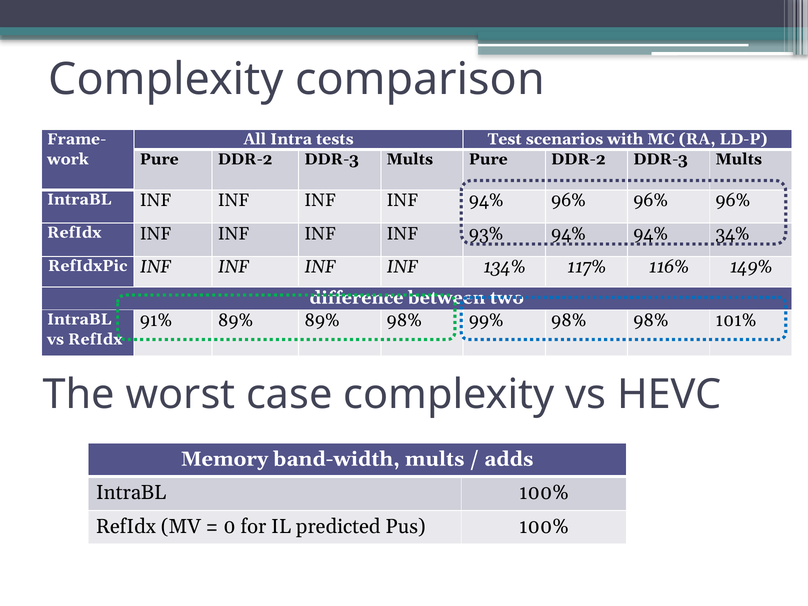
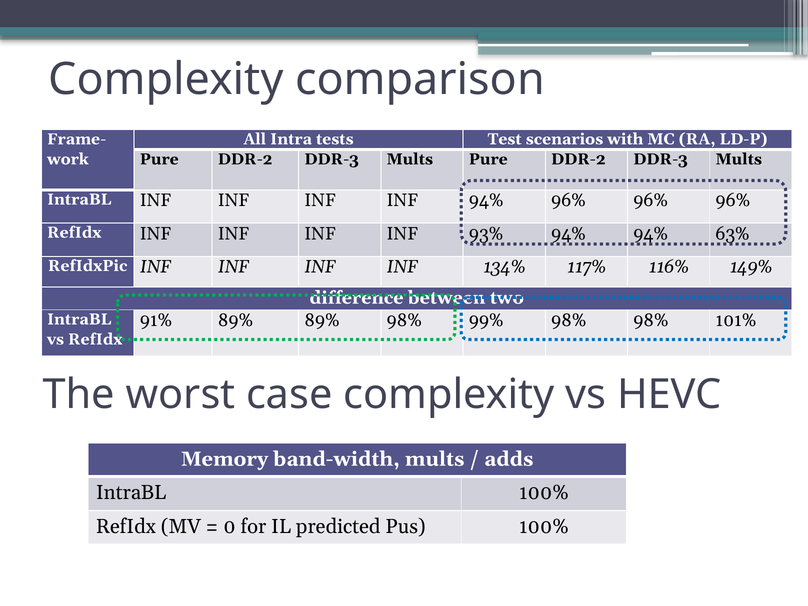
34%: 34% -> 63%
